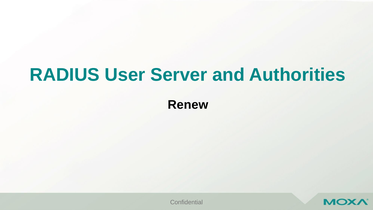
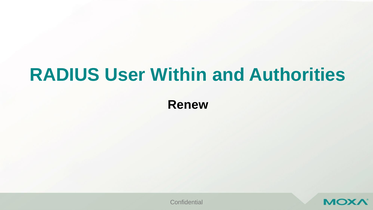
Server: Server -> Within
